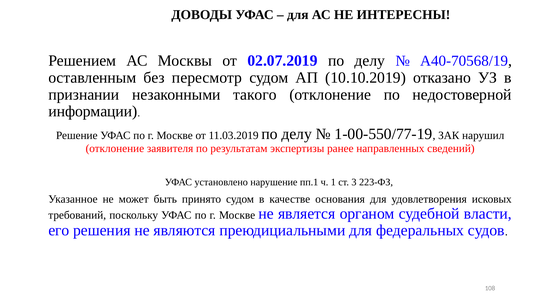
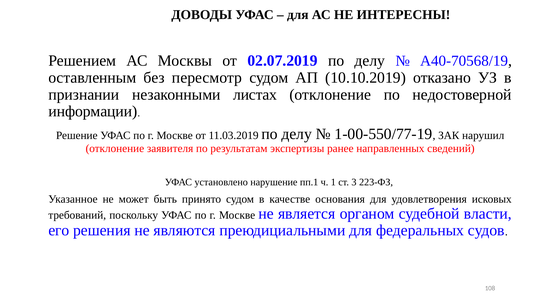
такого: такого -> листах
